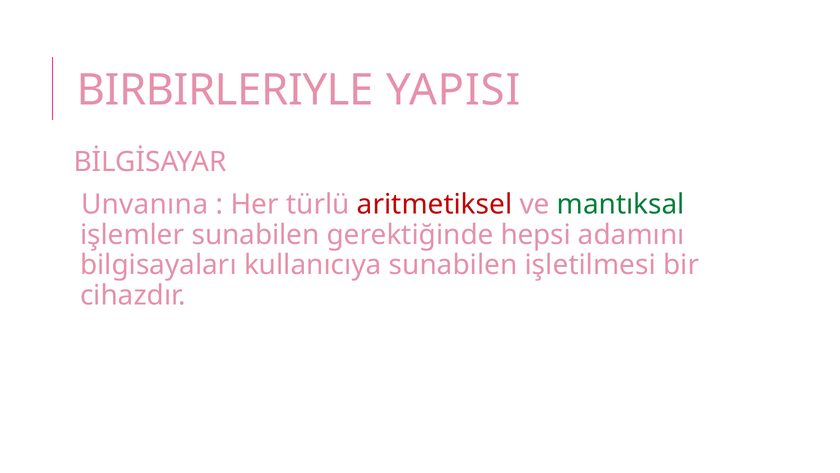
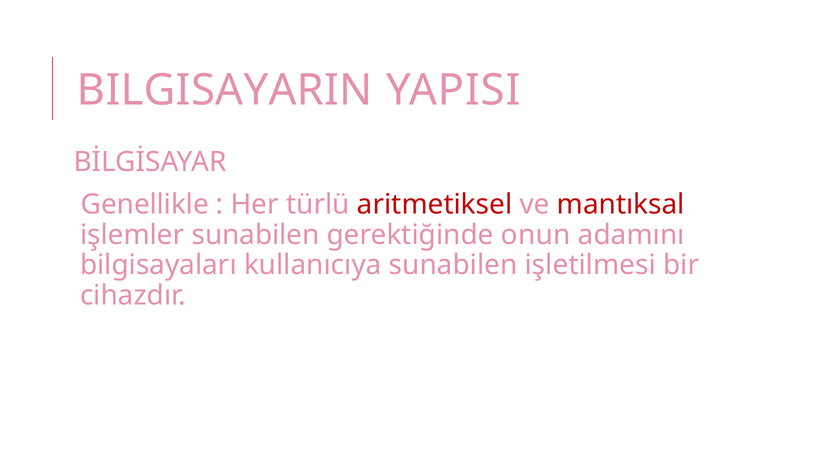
BIRBIRLERIYLE: BIRBIRLERIYLE -> BILGISAYARIN
Unvanına: Unvanına -> Genellikle
mantıksal colour: green -> red
hepsi: hepsi -> onun
